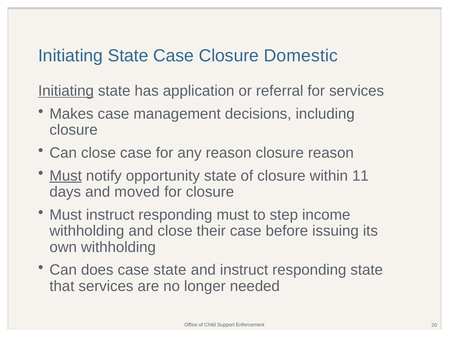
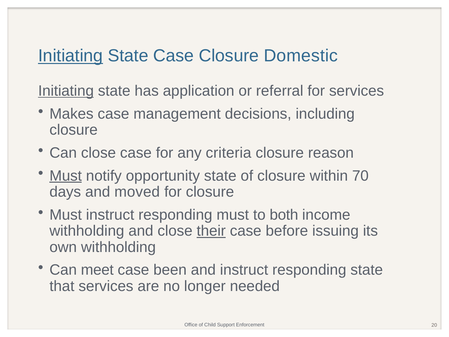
Initiating at (71, 56) underline: none -> present
any reason: reason -> criteria
11: 11 -> 70
step: step -> both
their underline: none -> present
does: does -> meet
case state: state -> been
